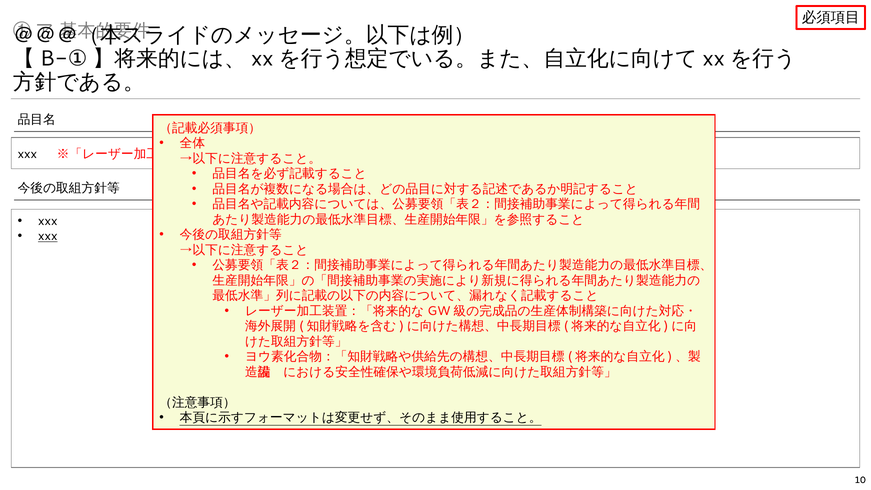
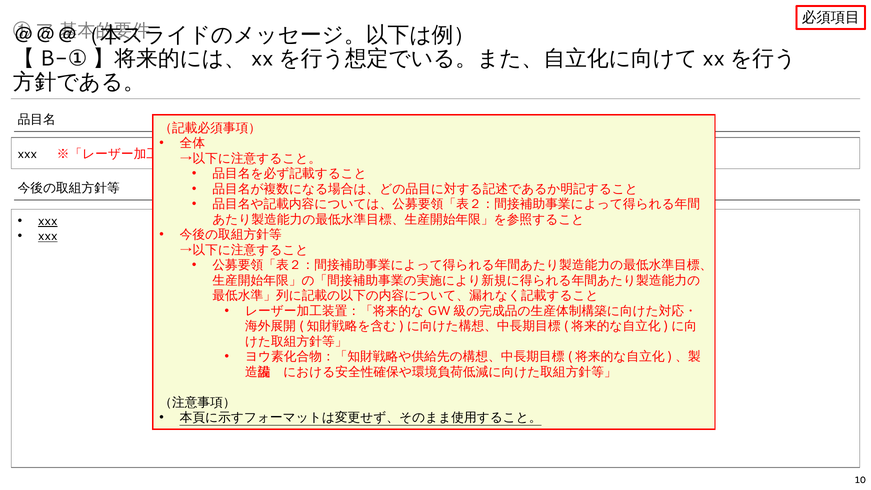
xxx at (48, 221) underline: none -> present
